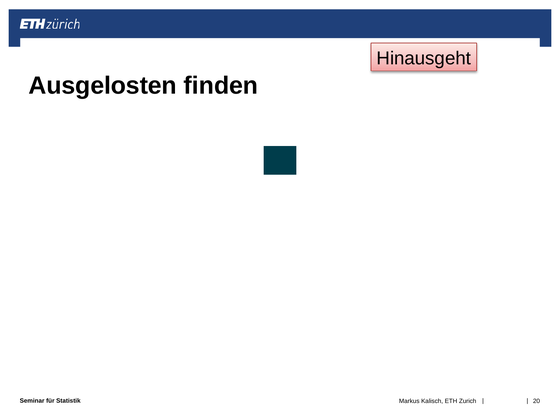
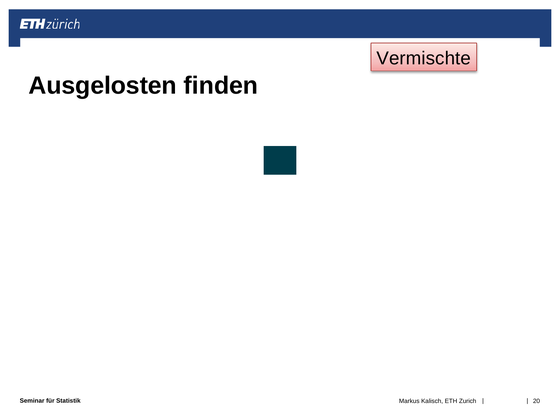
Hinausgeht: Hinausgeht -> Vermischte
